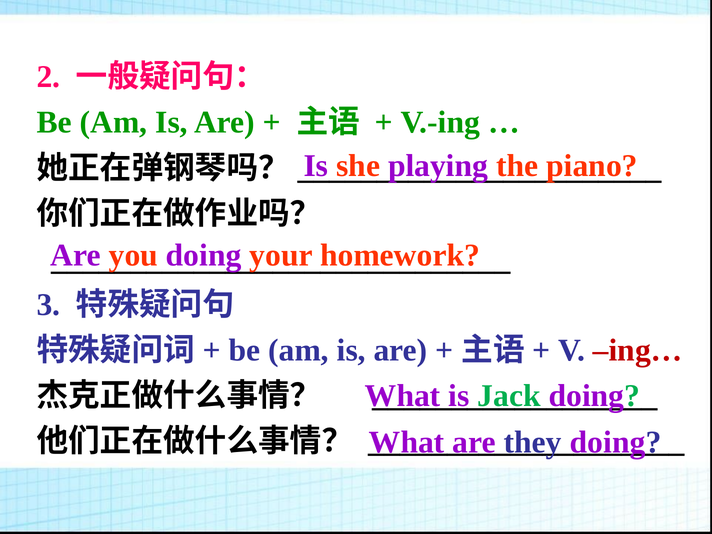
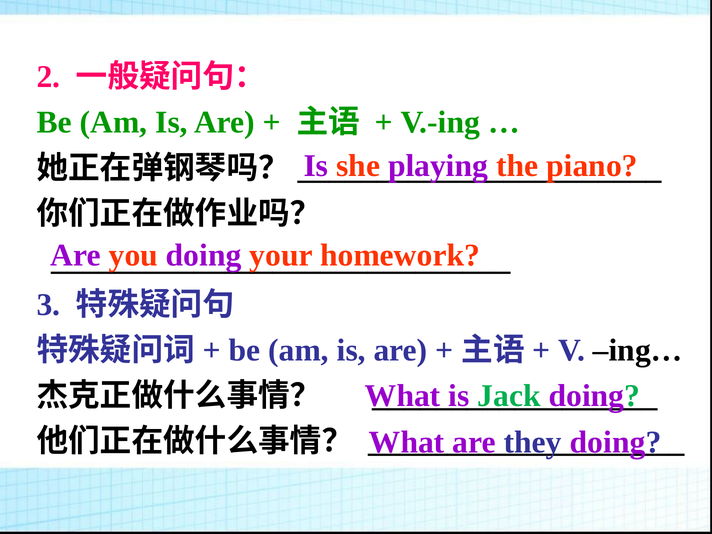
ing… colour: red -> black
